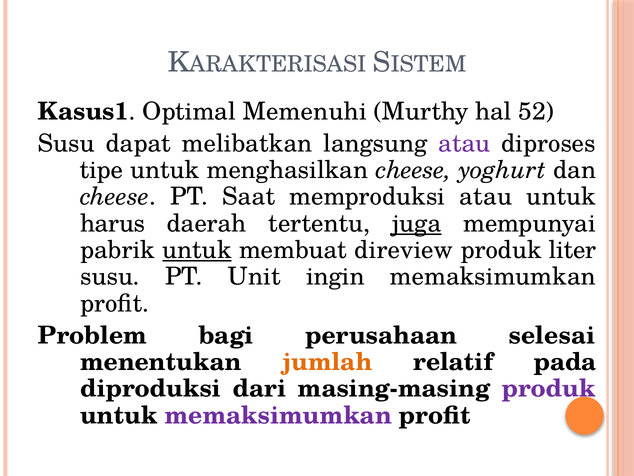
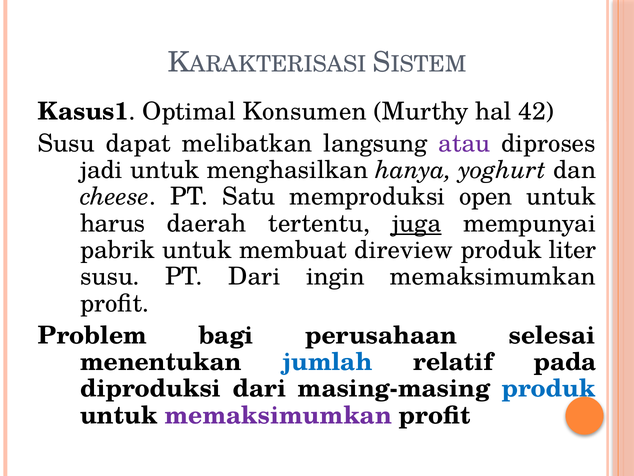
Memenuhi: Memenuhi -> Konsumen
52: 52 -> 42
tipe: tipe -> jadi
menghasilkan cheese: cheese -> hanya
Saat: Saat -> Satu
memproduksi atau: atau -> open
untuk at (197, 250) underline: present -> none
PT Unit: Unit -> Dari
jumlah colour: orange -> blue
produk at (549, 388) colour: purple -> blue
